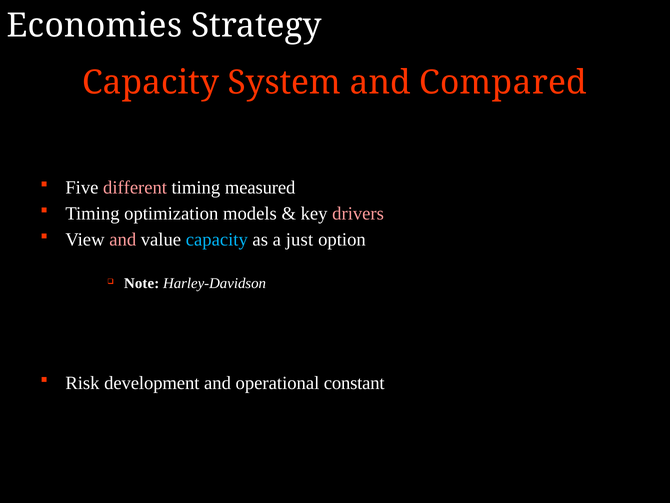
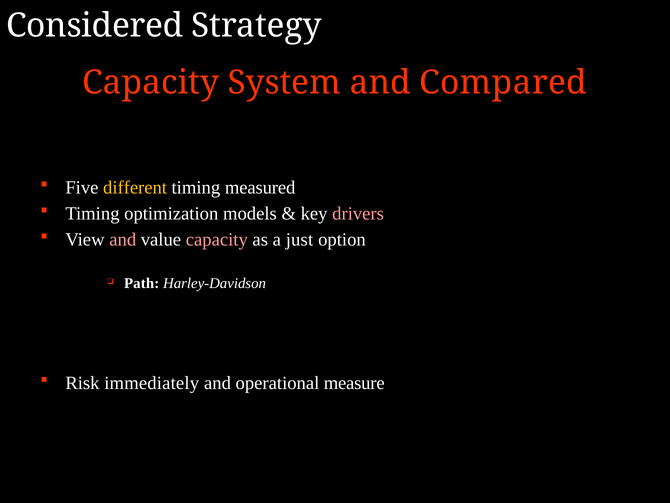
Economies: Economies -> Considered
different colour: pink -> yellow
capacity at (217, 239) colour: light blue -> pink
Note: Note -> Path
development: development -> immediately
constant: constant -> measure
